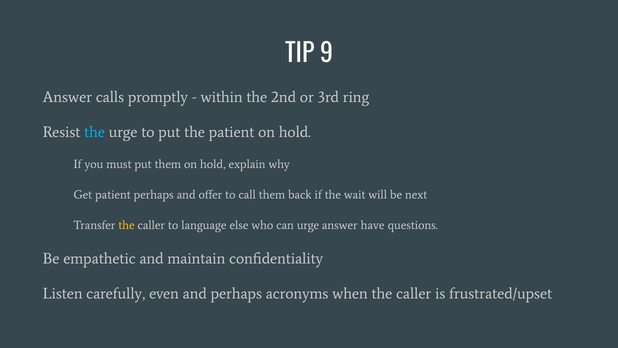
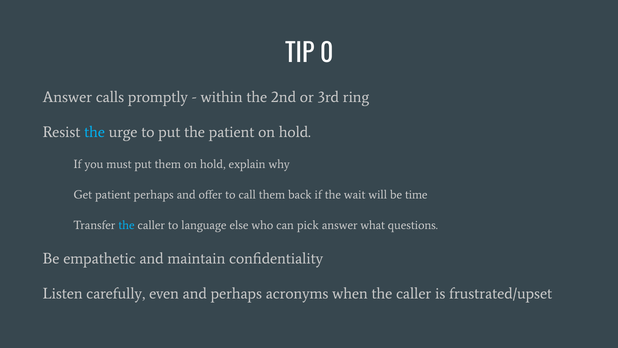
9: 9 -> 0
next: next -> time
the at (126, 225) colour: yellow -> light blue
can urge: urge -> pick
have: have -> what
